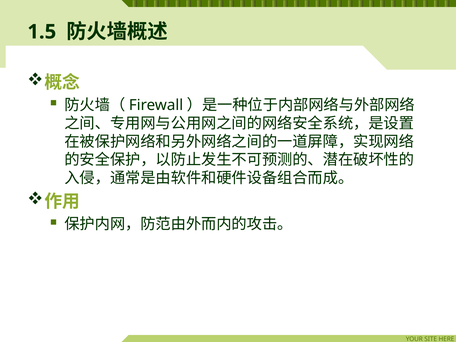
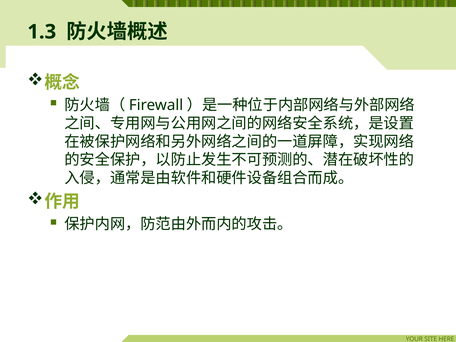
1.5: 1.5 -> 1.3
